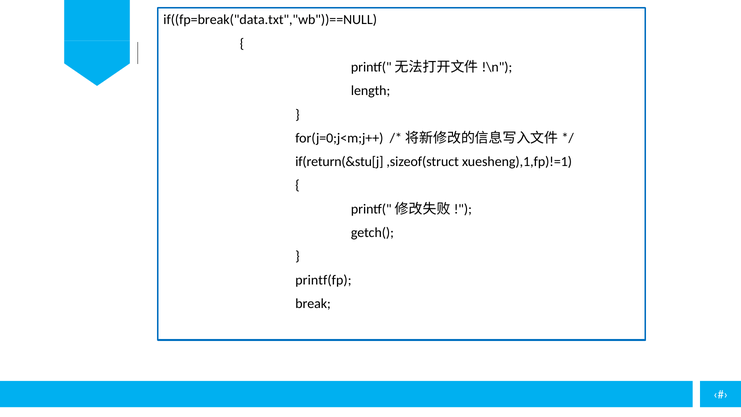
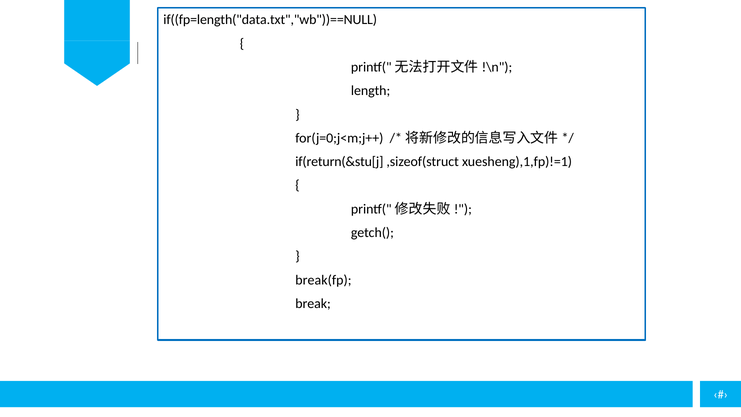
if((fp=break("data.txt","wb"))==NULL: if((fp=break("data.txt","wb"))==NULL -> if((fp=length("data.txt","wb"))==NULL
printf(fp: printf(fp -> break(fp
